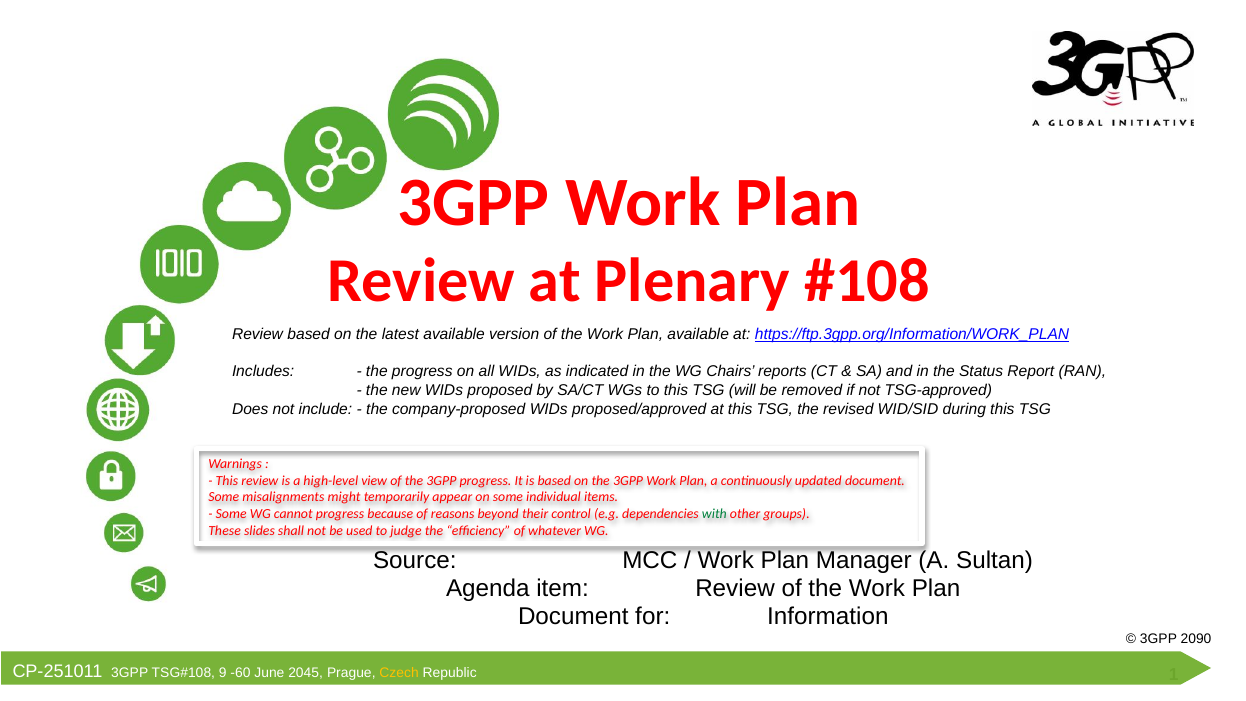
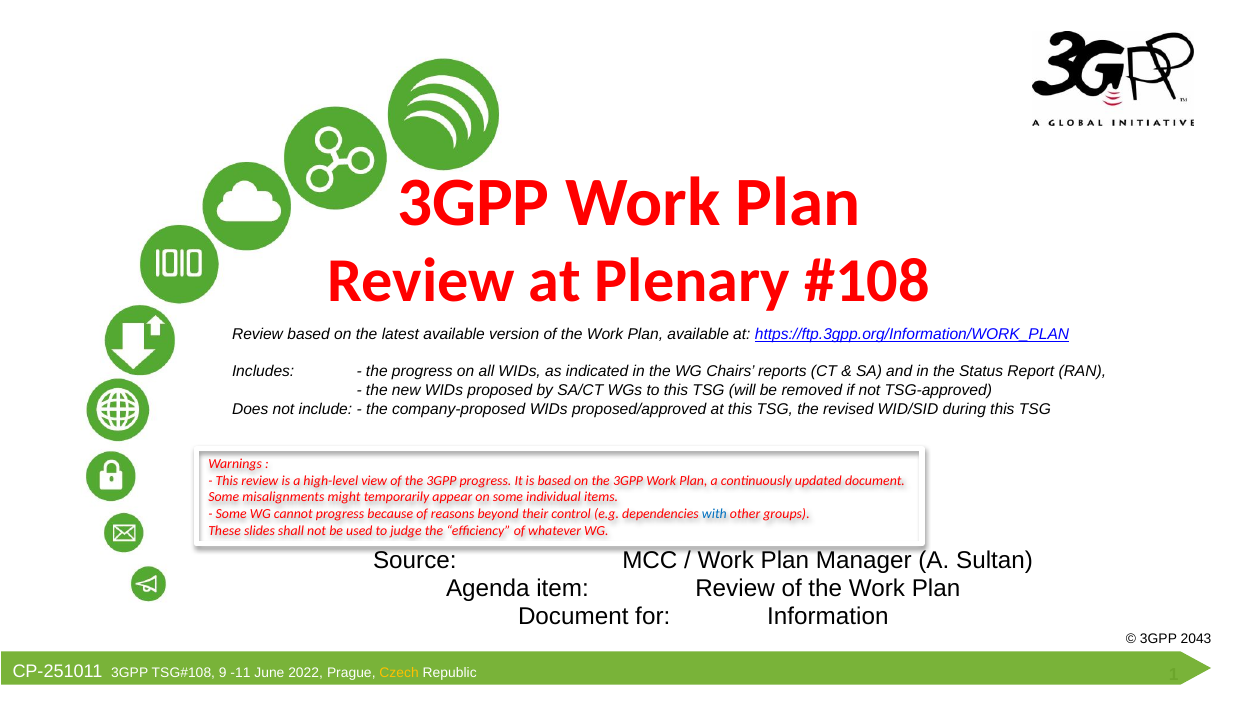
with colour: green -> blue
2090: 2090 -> 2043
-60: -60 -> -11
2045: 2045 -> 2022
